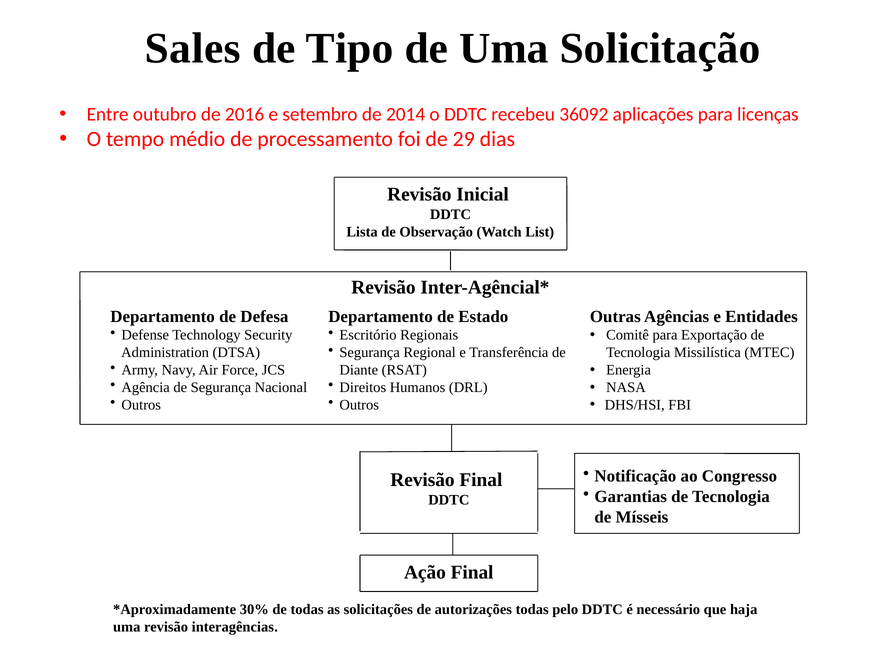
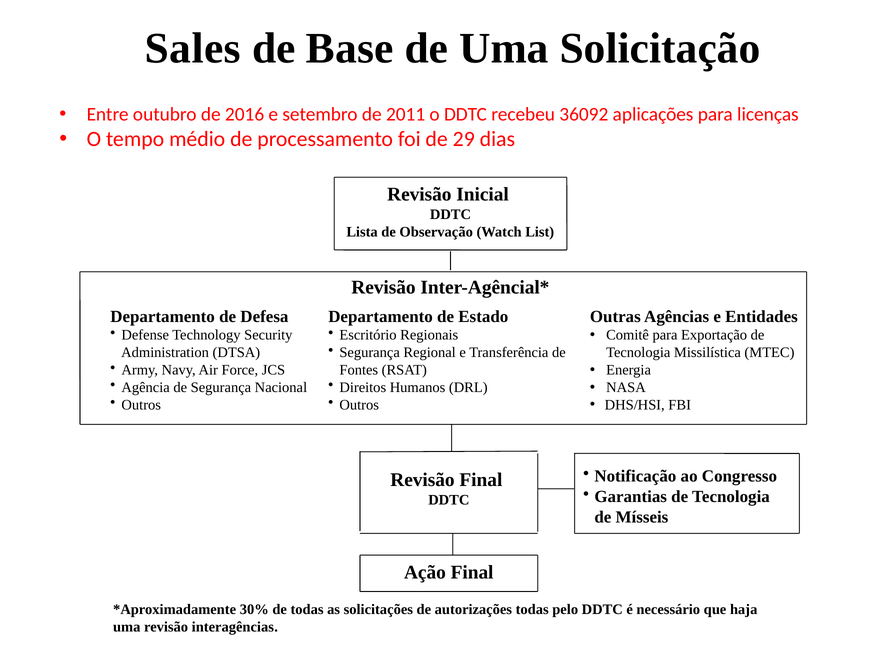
Tipo: Tipo -> Base
2014: 2014 -> 2011
Diante: Diante -> Fontes
